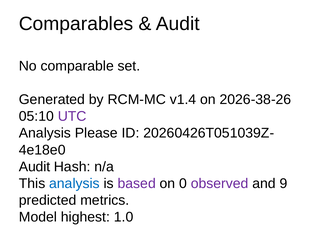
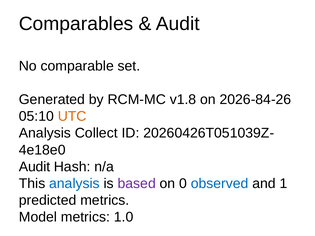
v1.4: v1.4 -> v1.8
2026-38-26: 2026-38-26 -> 2026-84-26
UTC colour: purple -> orange
Please: Please -> Collect
observed colour: purple -> blue
9: 9 -> 1
Model highest: highest -> metrics
